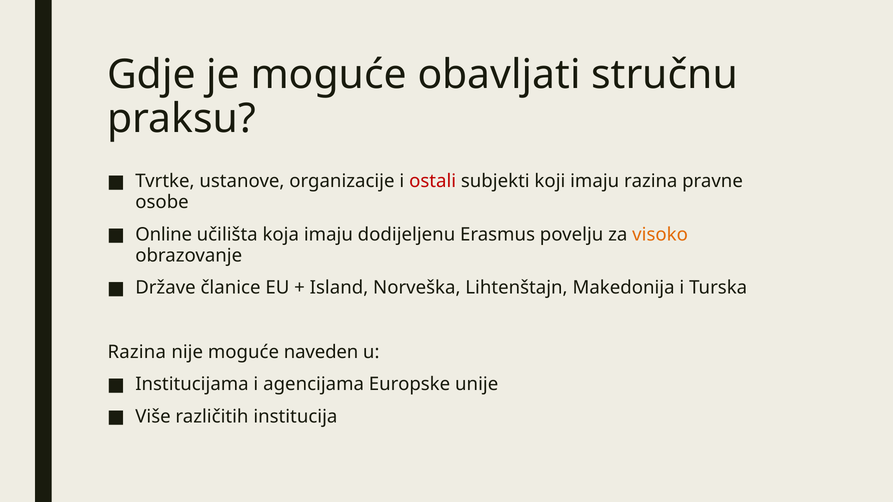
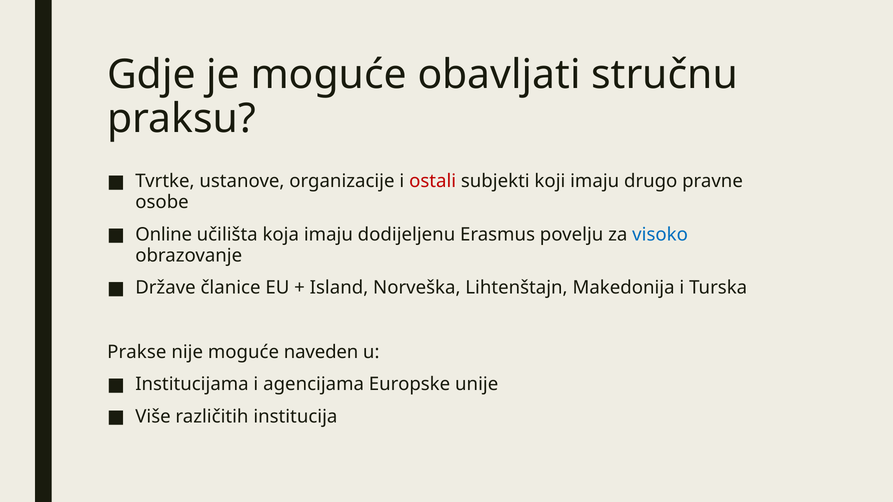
imaju razina: razina -> drugo
visoko colour: orange -> blue
Razina at (137, 352): Razina -> Prakse
